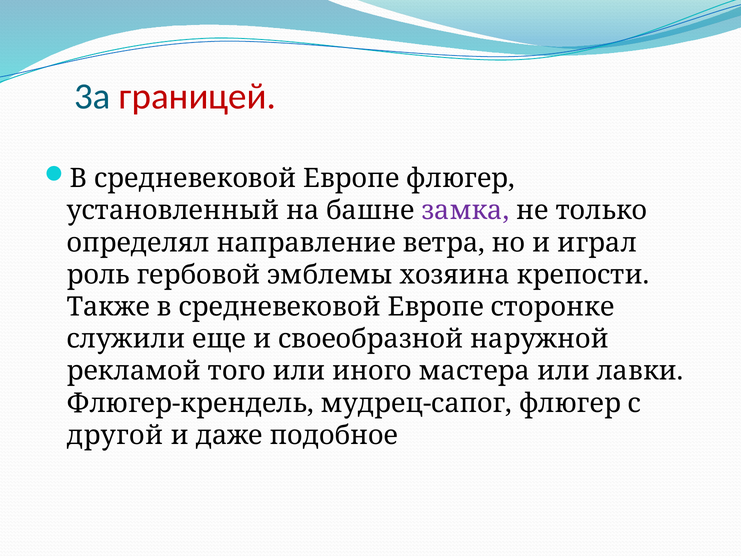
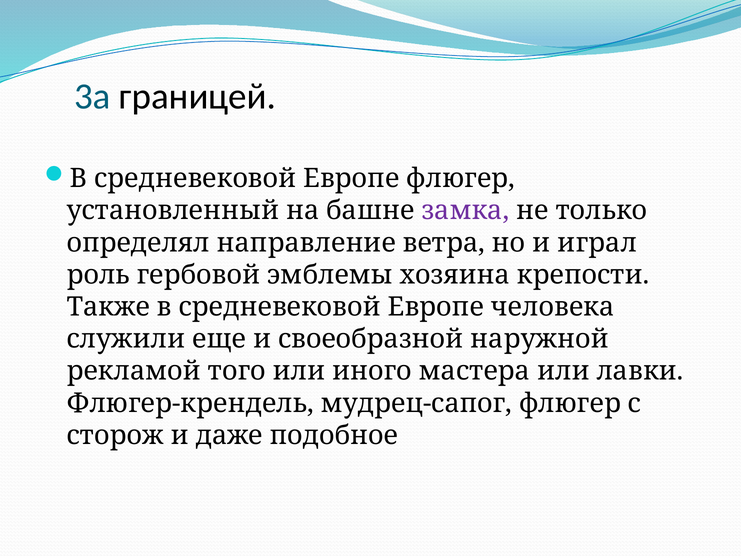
границей colour: red -> black
сторонке: сторонке -> человека
другой: другой -> сторож
